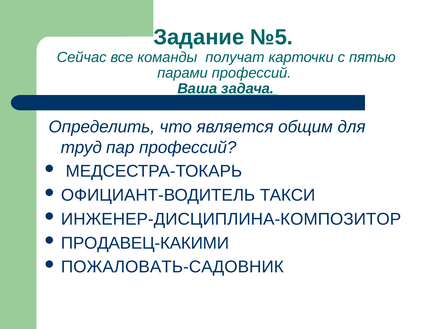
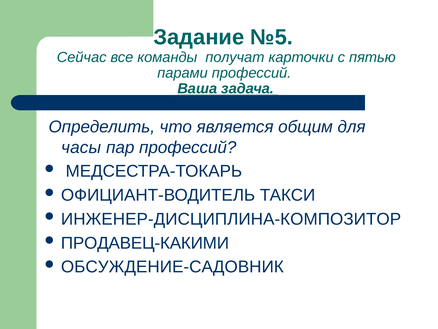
труд: труд -> часы
ПОЖАЛОВАТЬ-САДОВНИК: ПОЖАЛОВАТЬ-САДОВНИК -> ОБСУЖДЕНИЕ-САДОВНИК
